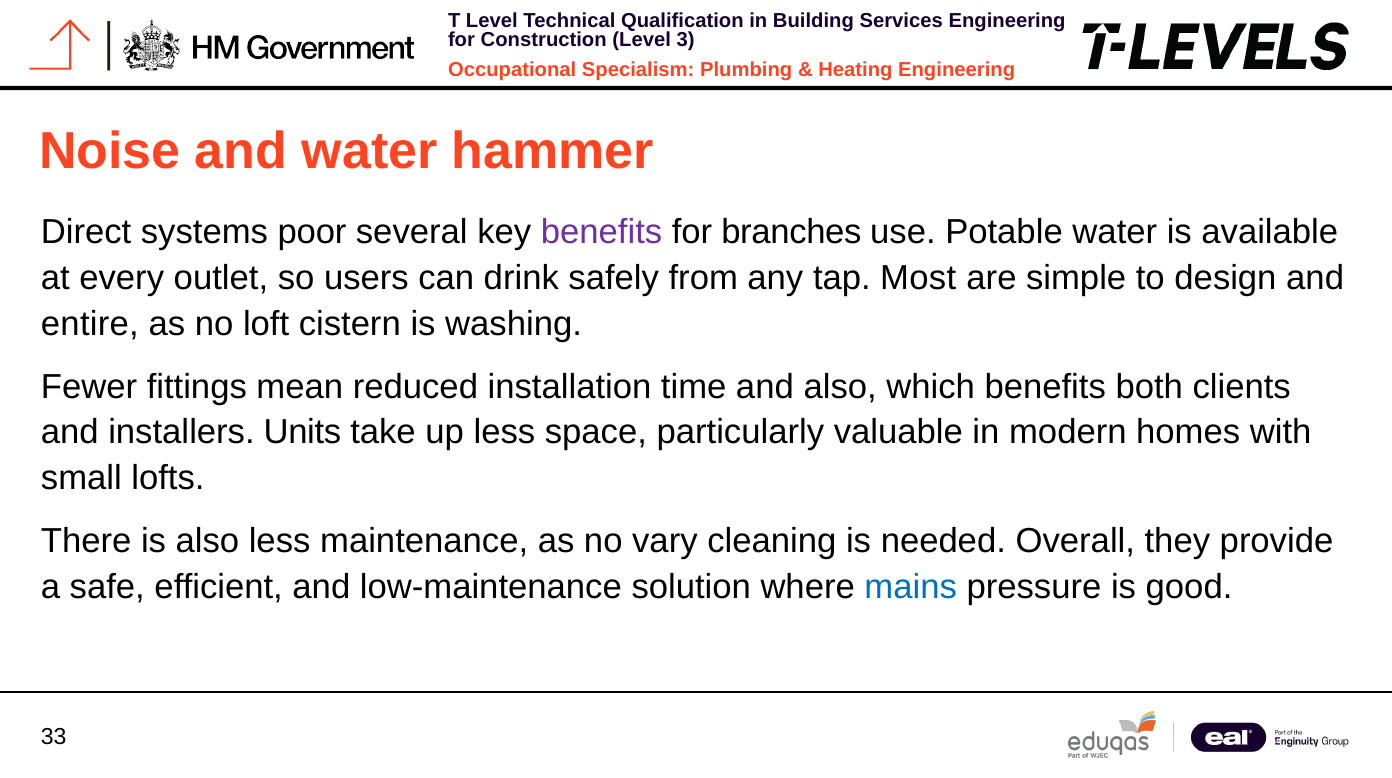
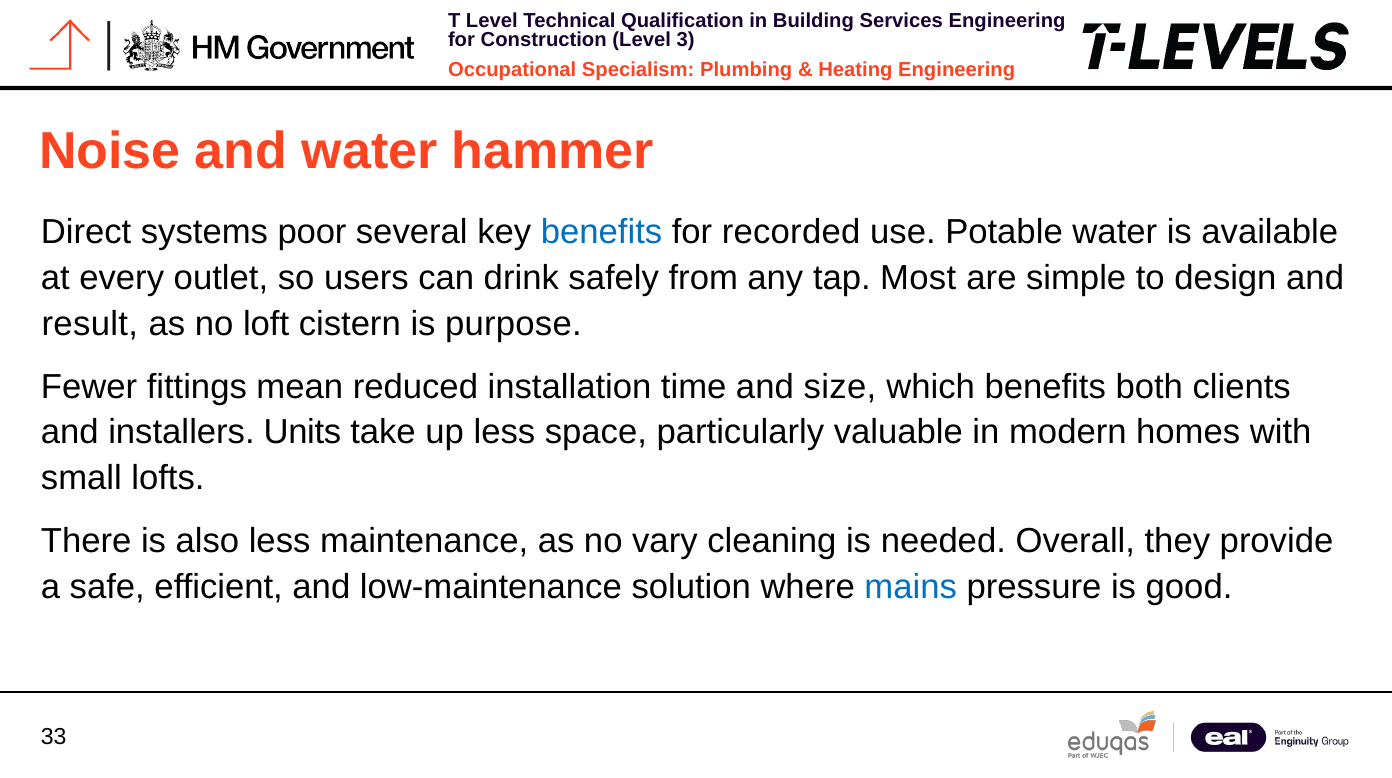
benefits at (602, 232) colour: purple -> blue
branches: branches -> recorded
entire: entire -> result
washing: washing -> purpose
and also: also -> size
